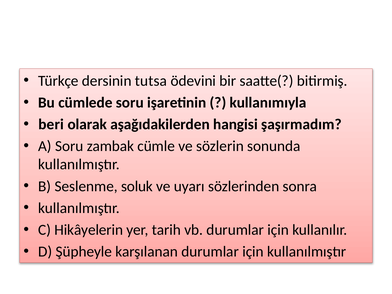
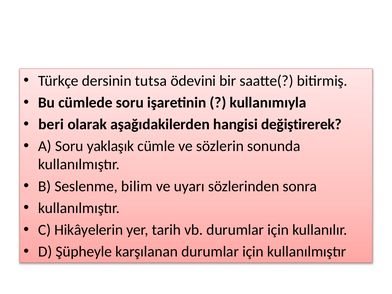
şaşırmadım: şaşırmadım -> değiştirerek
zambak: zambak -> yaklaşık
soluk: soluk -> bilim
